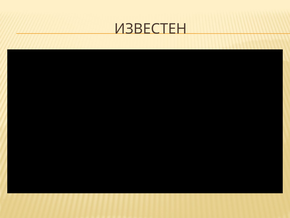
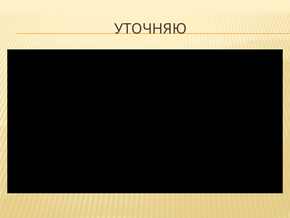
ИЗВЕСТЕН: ИЗВЕСТЕН -> УТОЧНЯЮ
